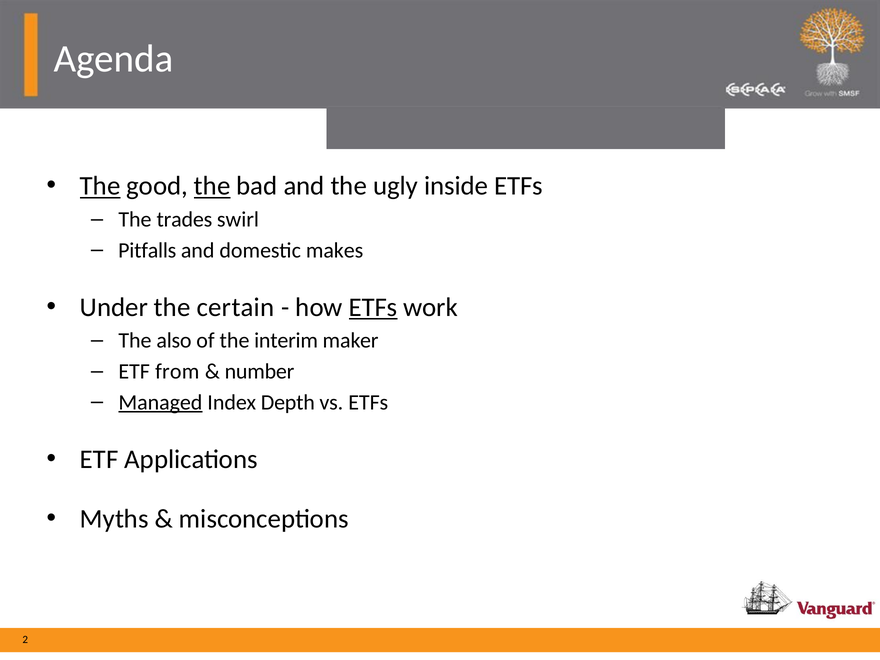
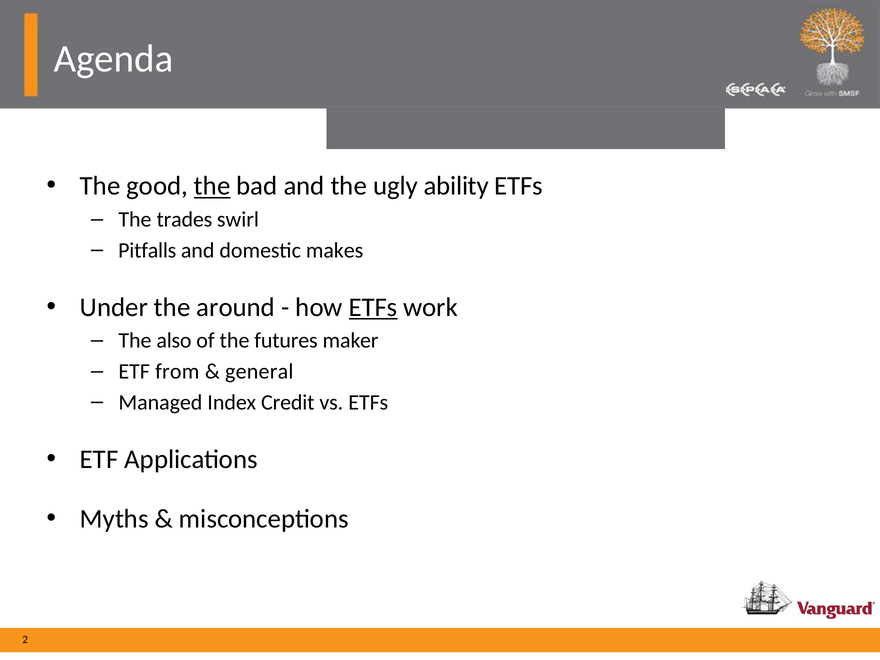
The at (100, 186) underline: present -> none
inside: inside -> ability
certain: certain -> around
interim: interim -> futures
number: number -> general
Managed underline: present -> none
Depth: Depth -> Credit
